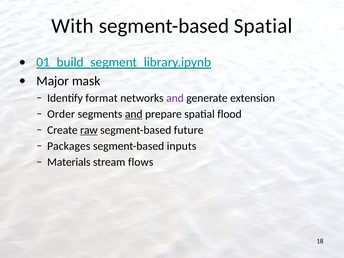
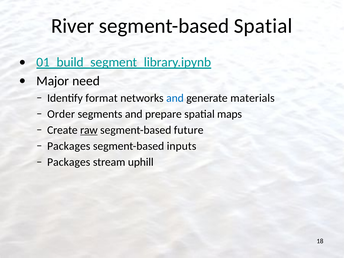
With: With -> River
mask: mask -> need
and at (175, 98) colour: purple -> blue
extension: extension -> materials
and at (134, 114) underline: present -> none
flood: flood -> maps
Materials at (69, 162): Materials -> Packages
flows: flows -> uphill
